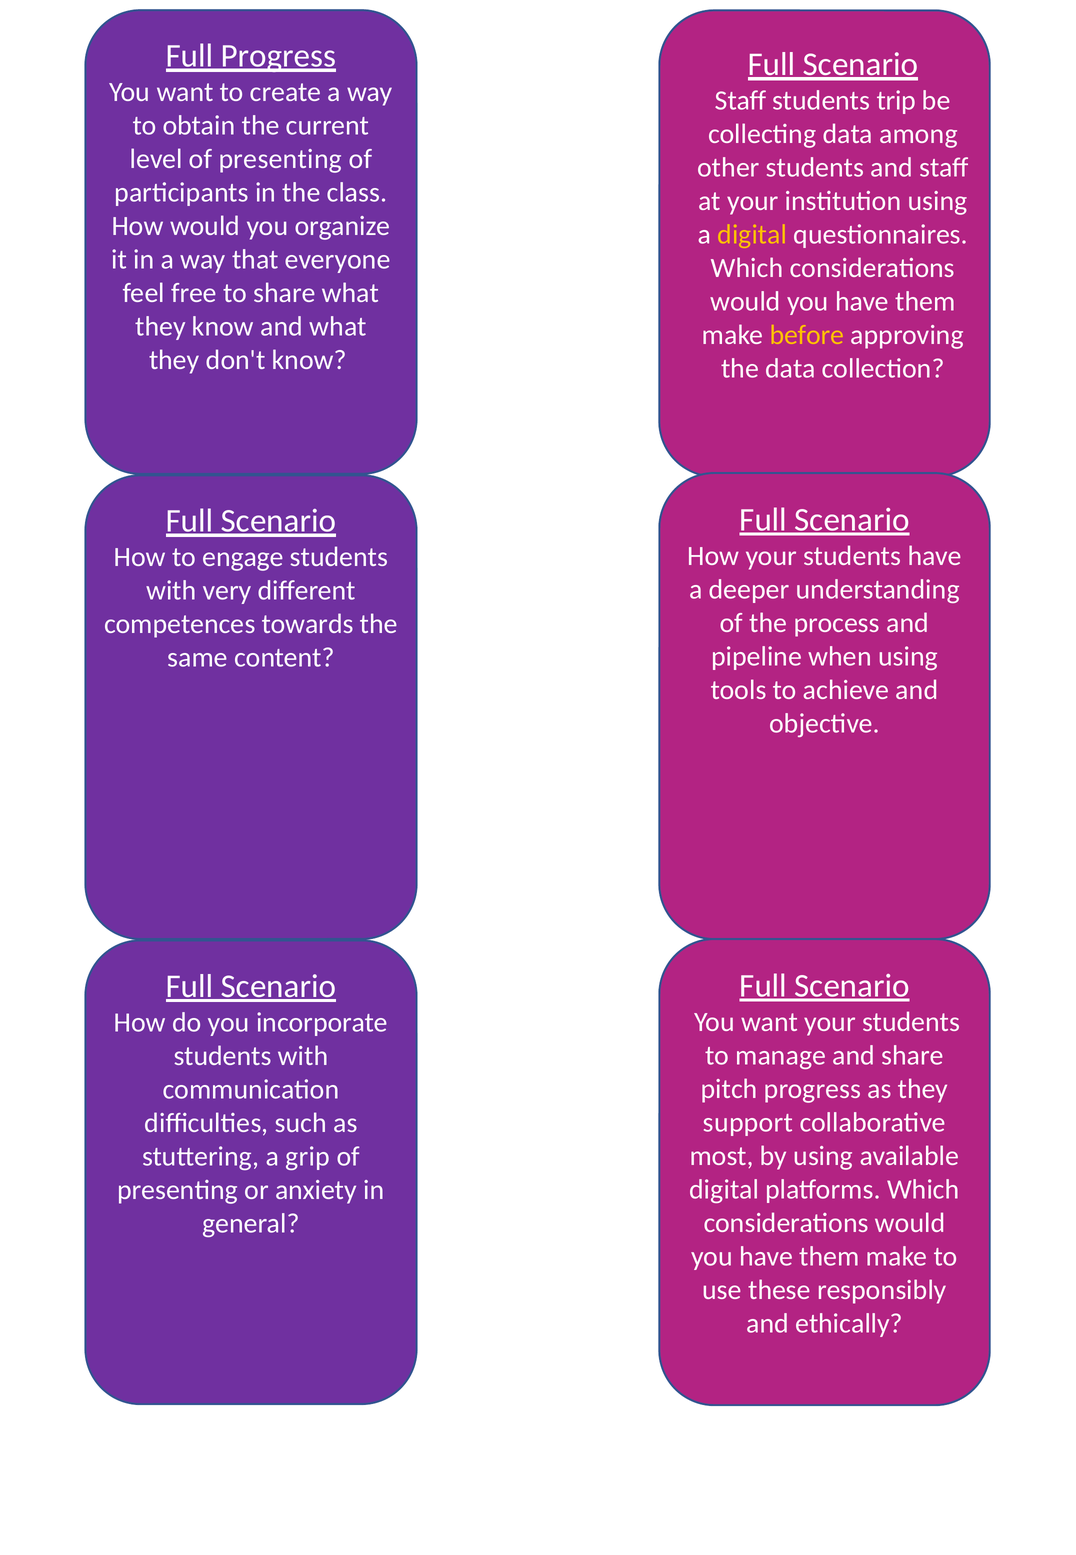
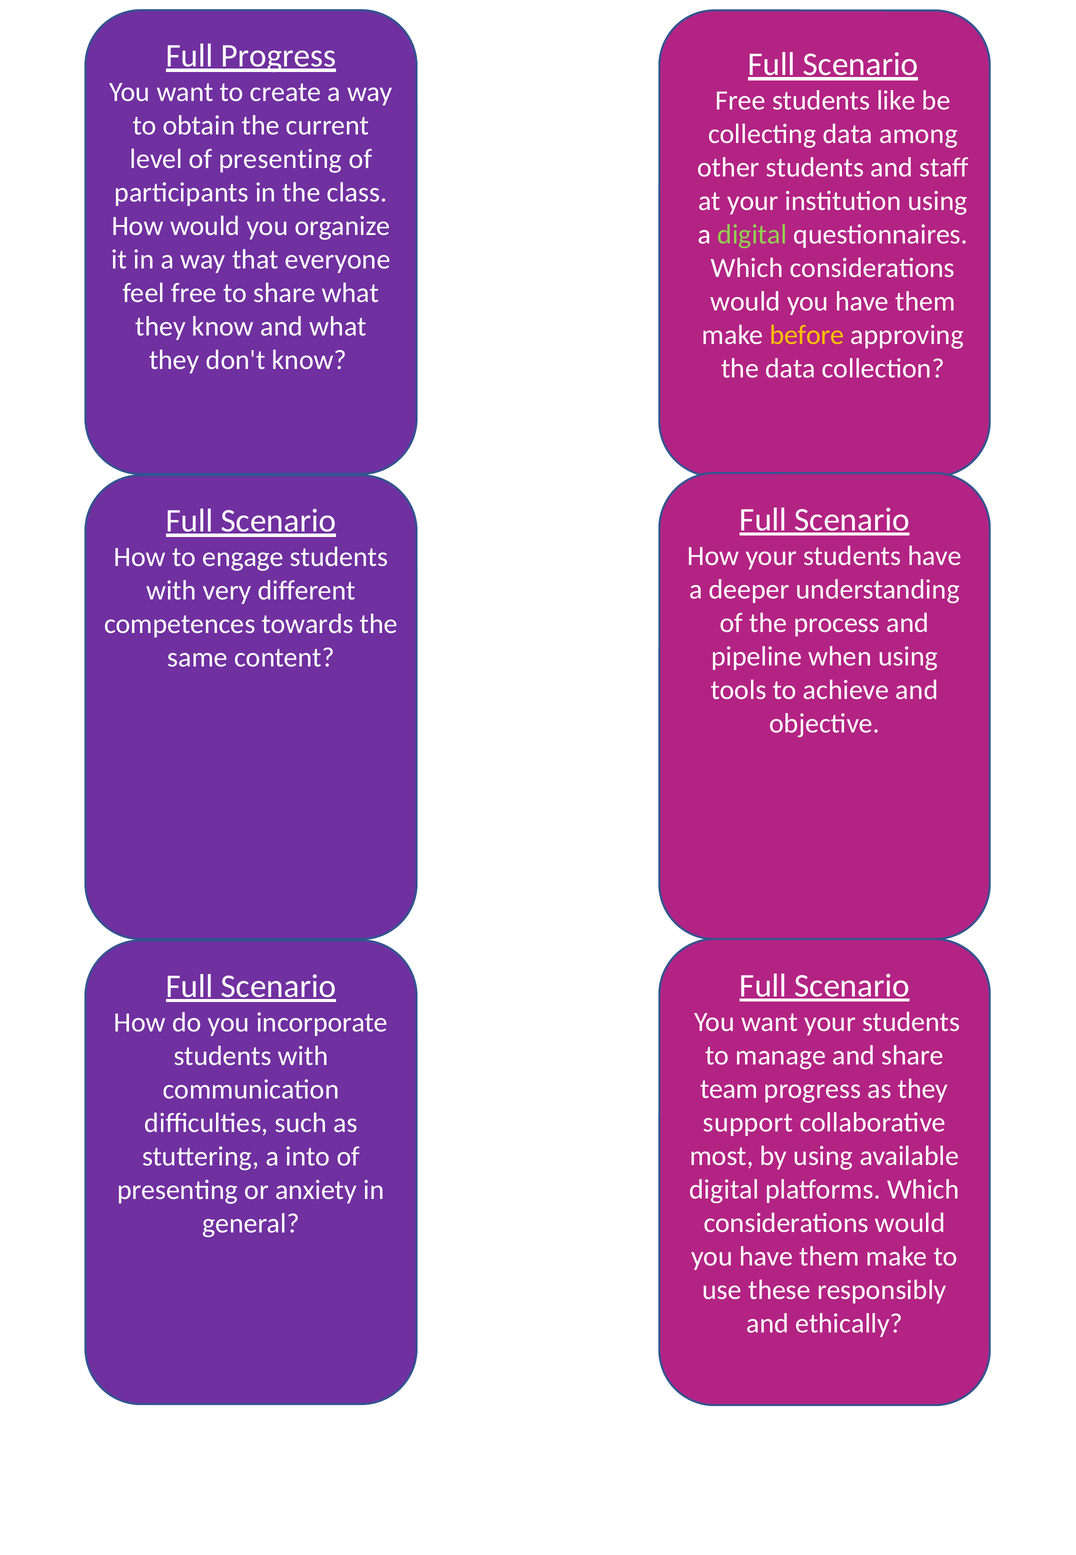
Staff at (741, 101): Staff -> Free
trip: trip -> like
digital at (752, 235) colour: yellow -> light green
pitch: pitch -> team
grip: grip -> into
